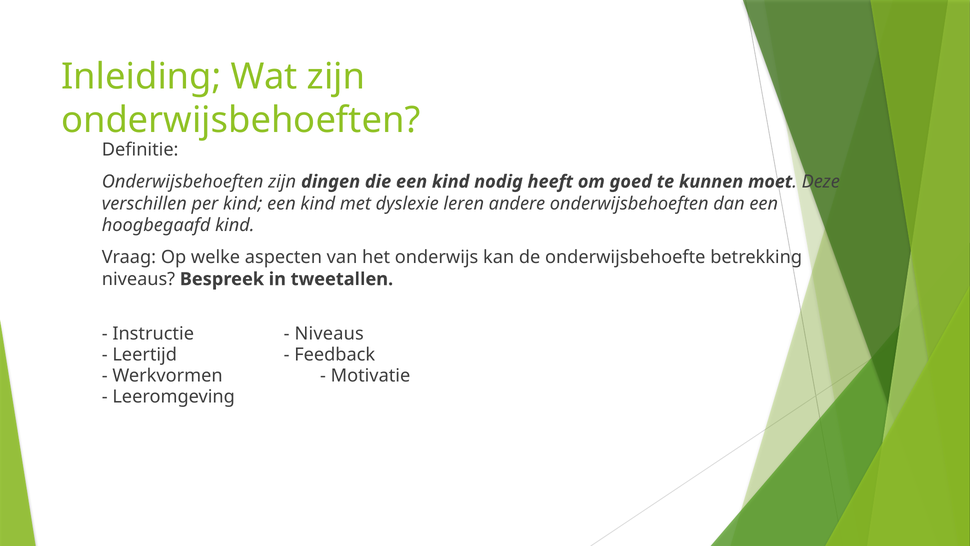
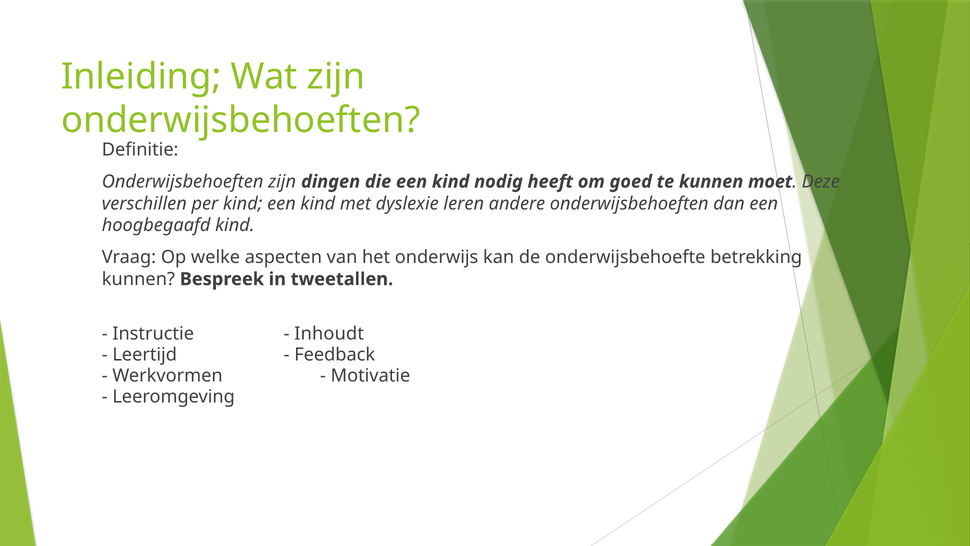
niveaus at (138, 279): niveaus -> kunnen
Niveaus at (329, 333): Niveaus -> Inhoudt
